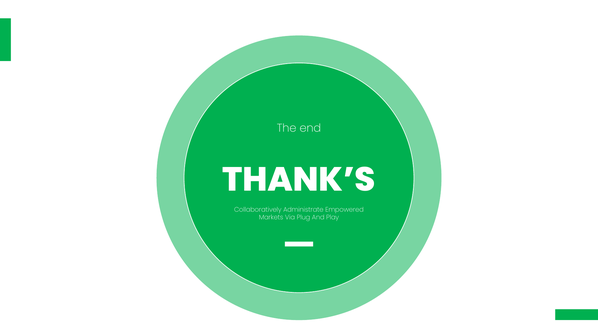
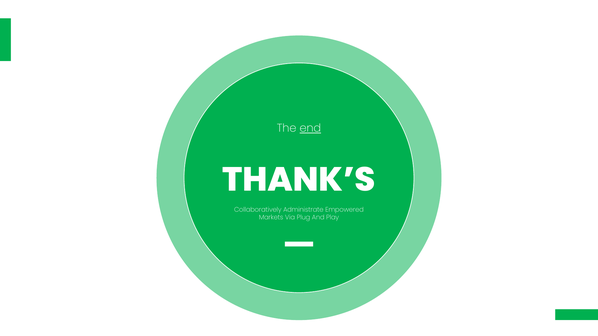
end underline: none -> present
